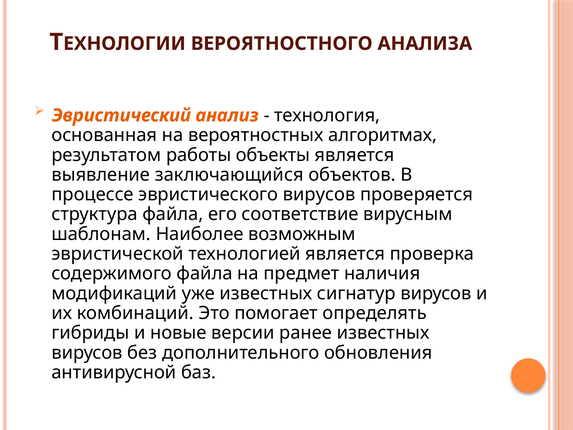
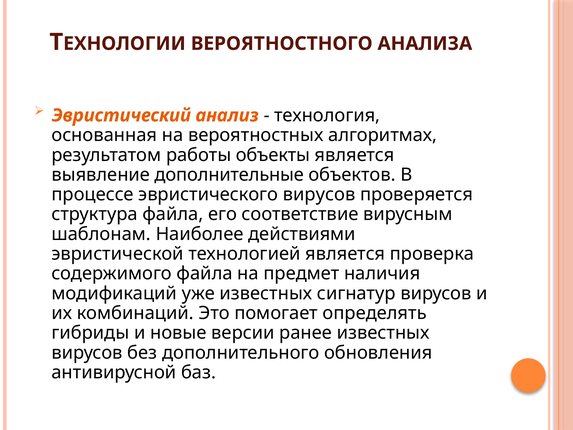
заключающийся: заключающийся -> дополнительные
возможным: возможным -> действиями
